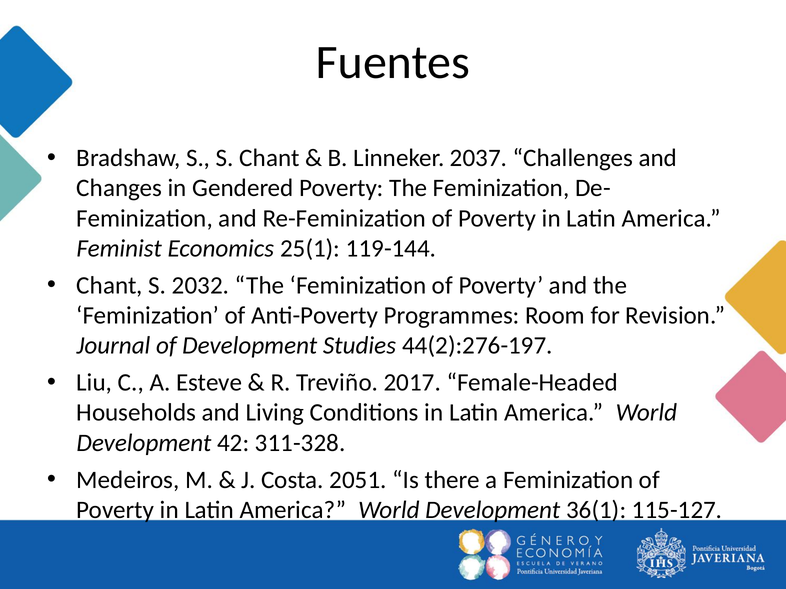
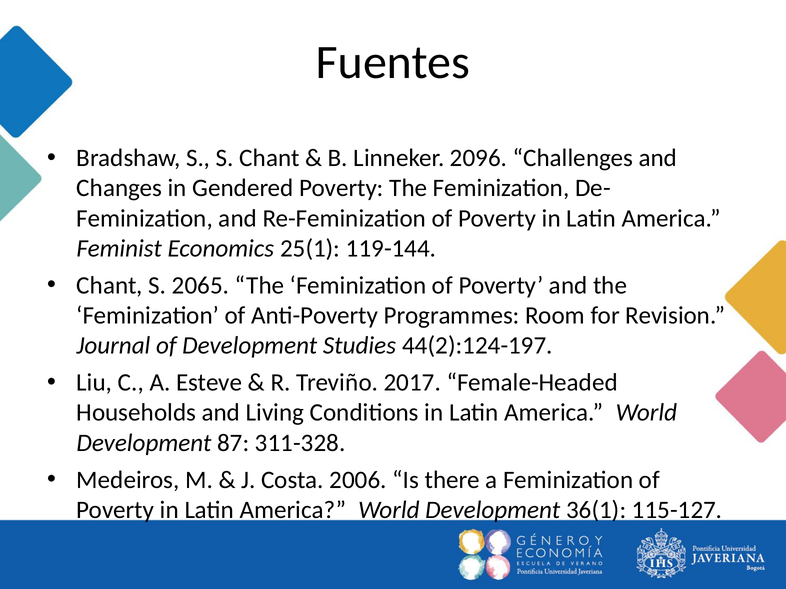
2037: 2037 -> 2096
2032: 2032 -> 2065
44(2):276-197: 44(2):276-197 -> 44(2):124-197
42: 42 -> 87
2051: 2051 -> 2006
